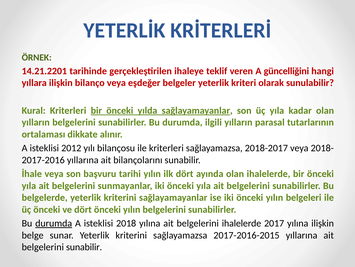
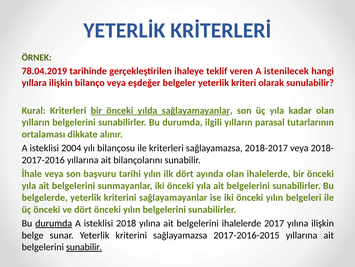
14.21.2201: 14.21.2201 -> 78.04.2019
güncelliğini: güncelliğini -> istenilecek
2012: 2012 -> 2004
sunabilir at (84, 246) underline: none -> present
